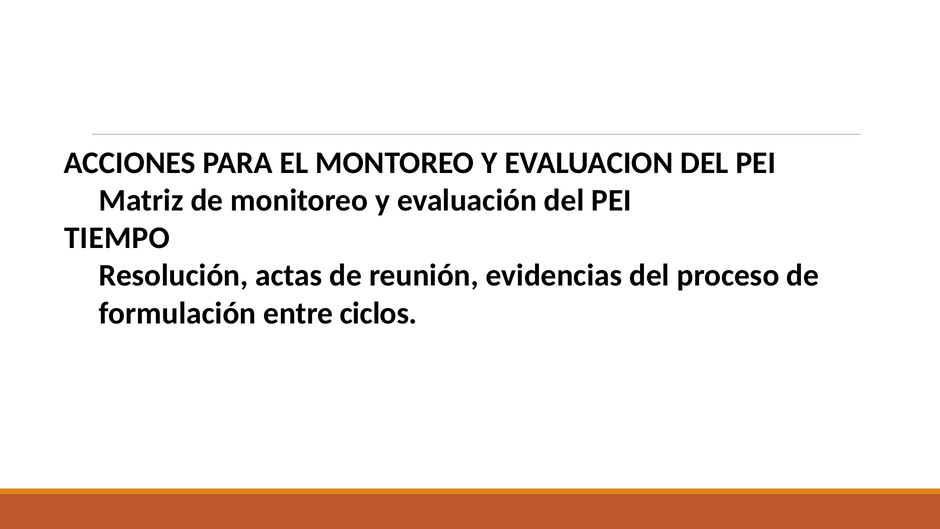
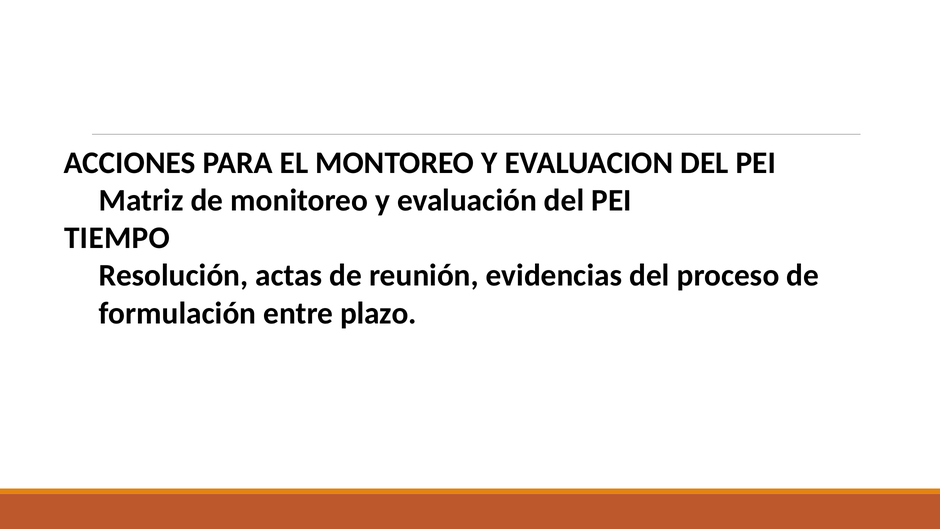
ciclos: ciclos -> plazo
